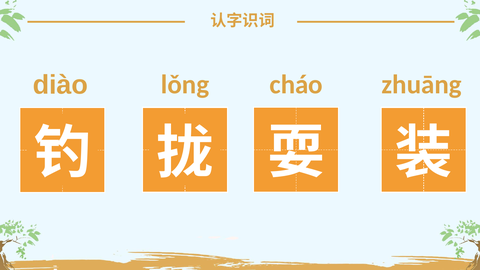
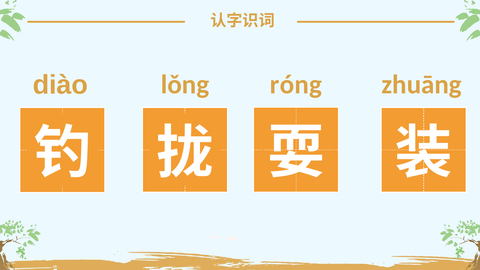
cháo: cháo -> róng
